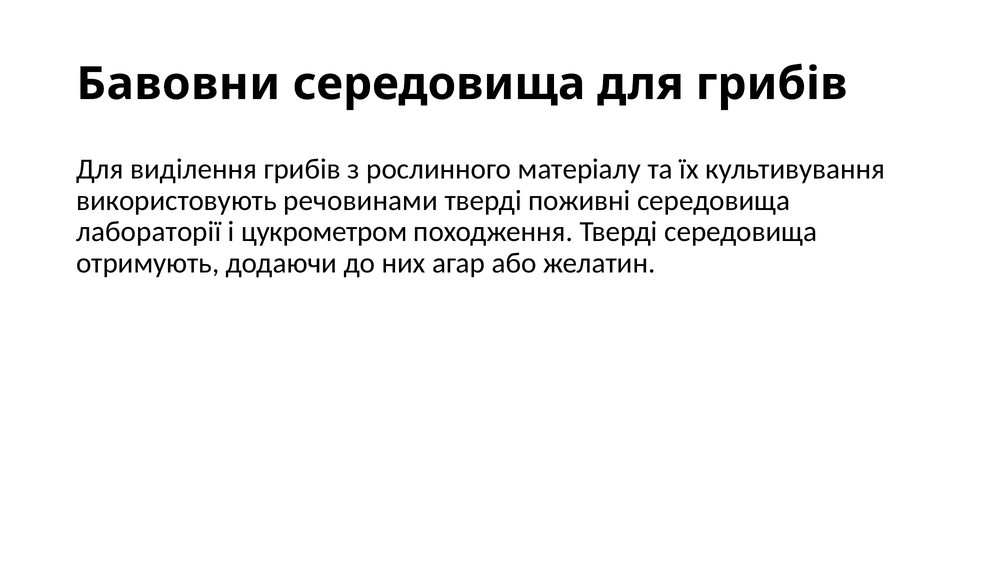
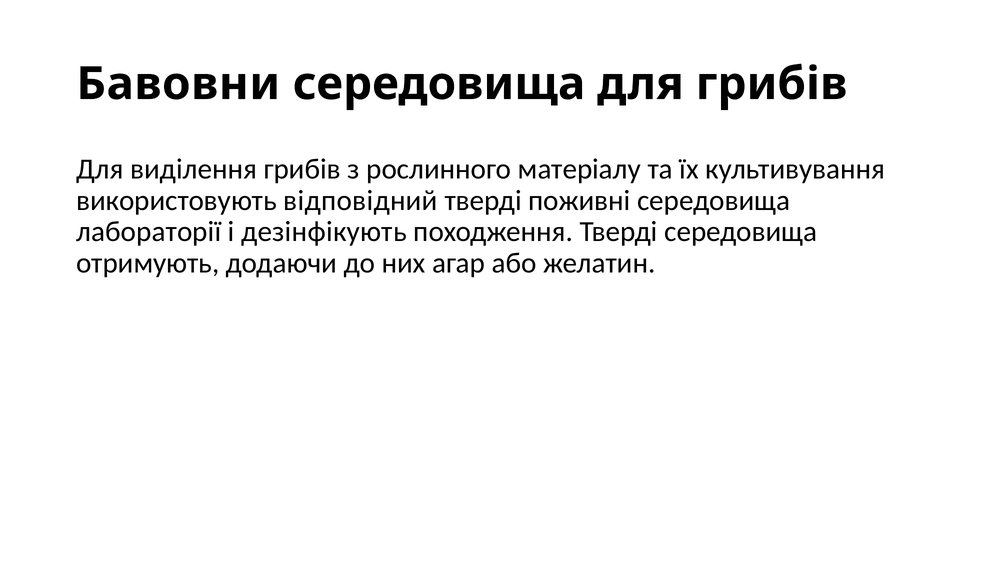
речовинами: речовинами -> відповідний
цукрометром: цукрометром -> дезінфікують
